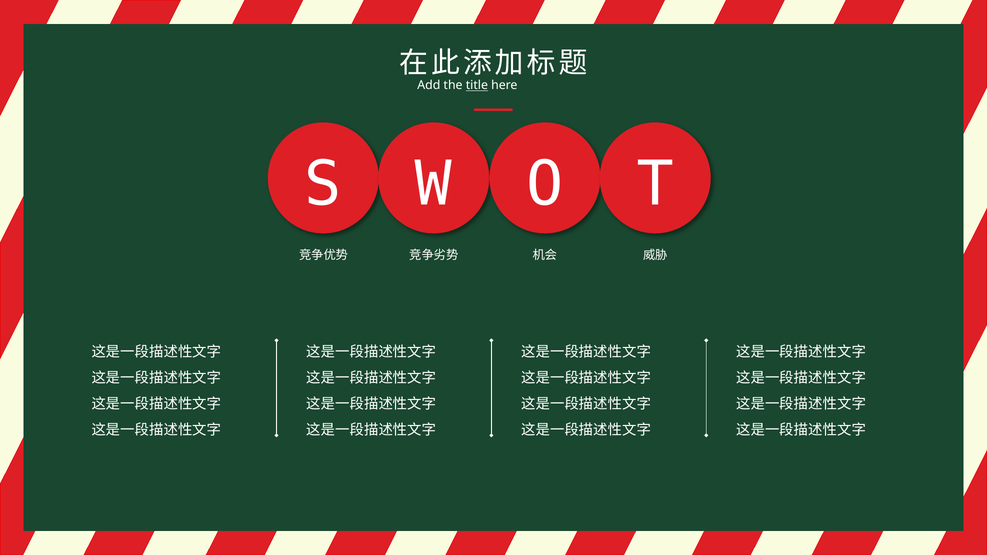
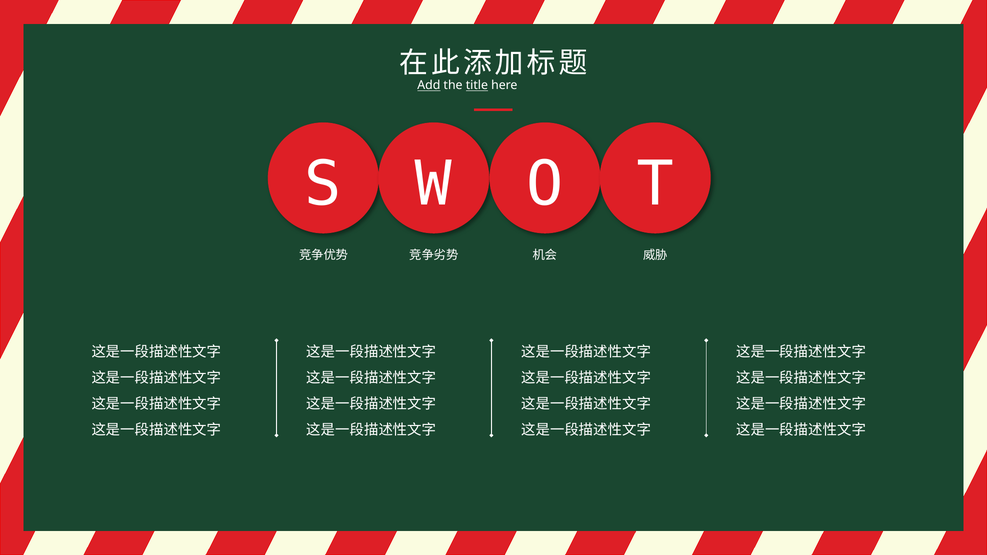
Add underline: none -> present
